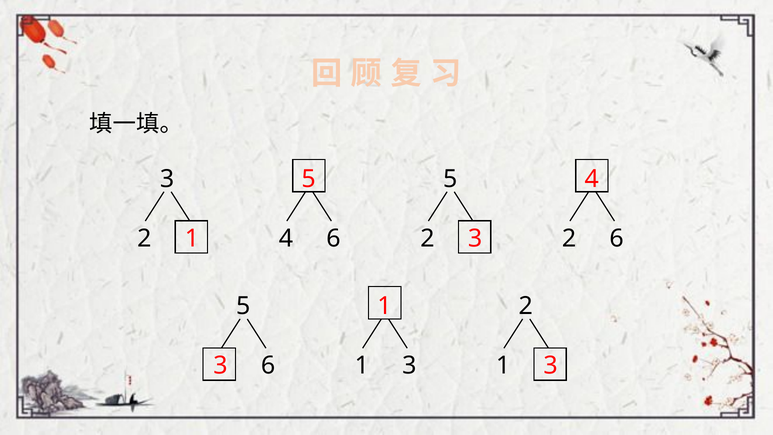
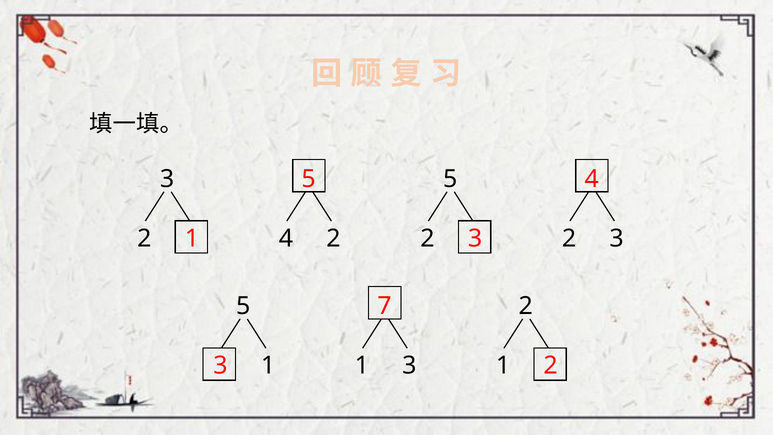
6 at (333, 239): 6 -> 2
6 at (617, 239): 6 -> 3
5 1: 1 -> 7
3 6: 6 -> 1
3 at (551, 366): 3 -> 2
